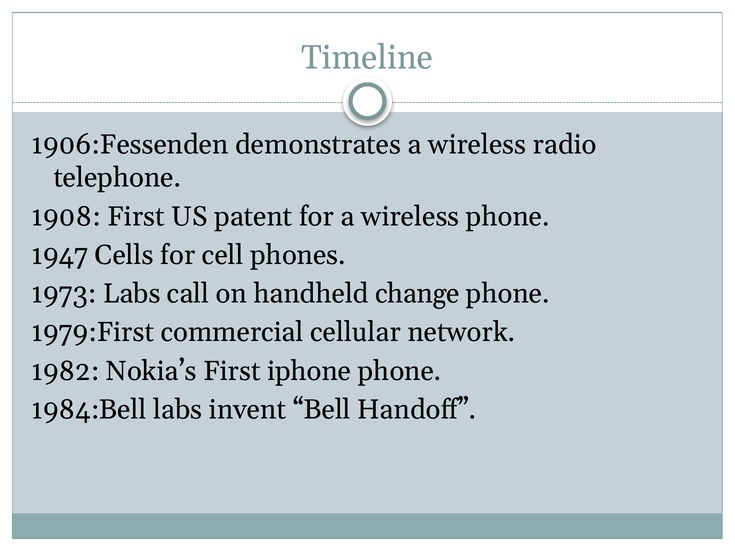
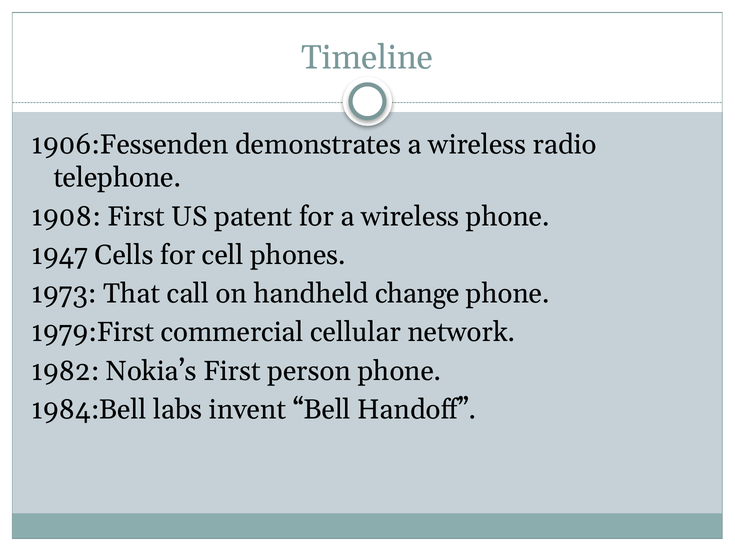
1973 Labs: Labs -> That
iphone: iphone -> person
